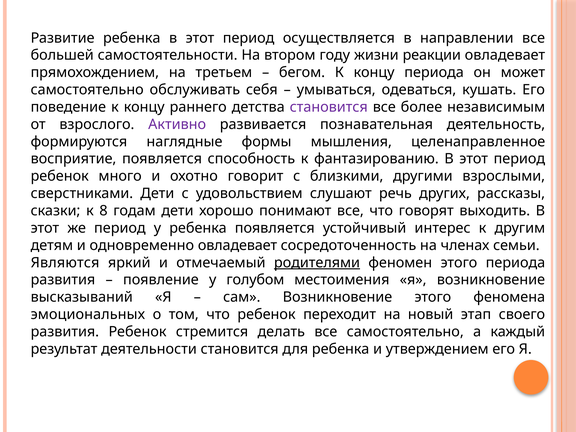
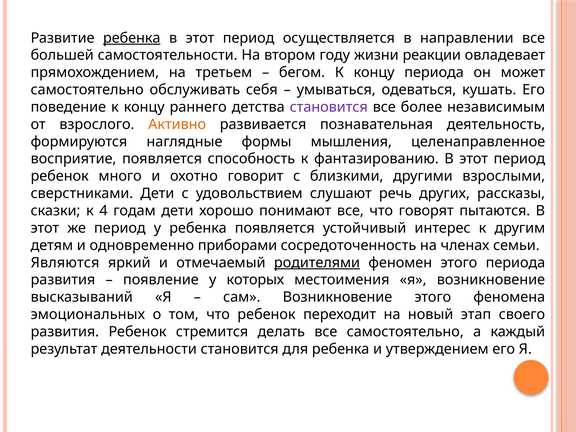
ребенка at (132, 38) underline: none -> present
Активно colour: purple -> orange
8: 8 -> 4
выходить: выходить -> пытаются
одновременно овладевает: овладевает -> приборами
голубом: голубом -> которых
